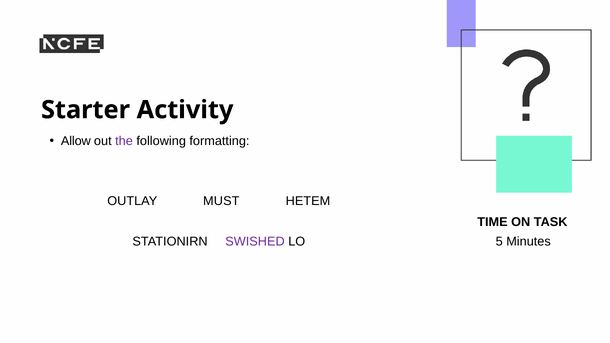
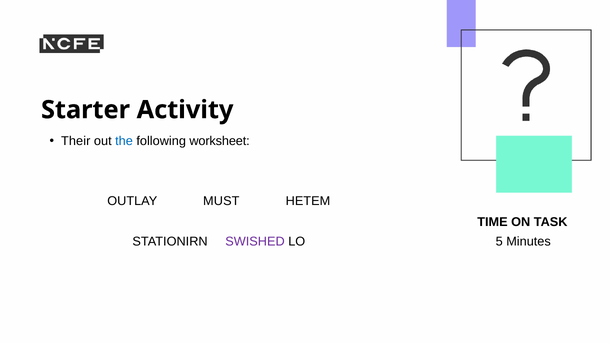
Allow: Allow -> Their
the colour: purple -> blue
formatting: formatting -> worksheet
